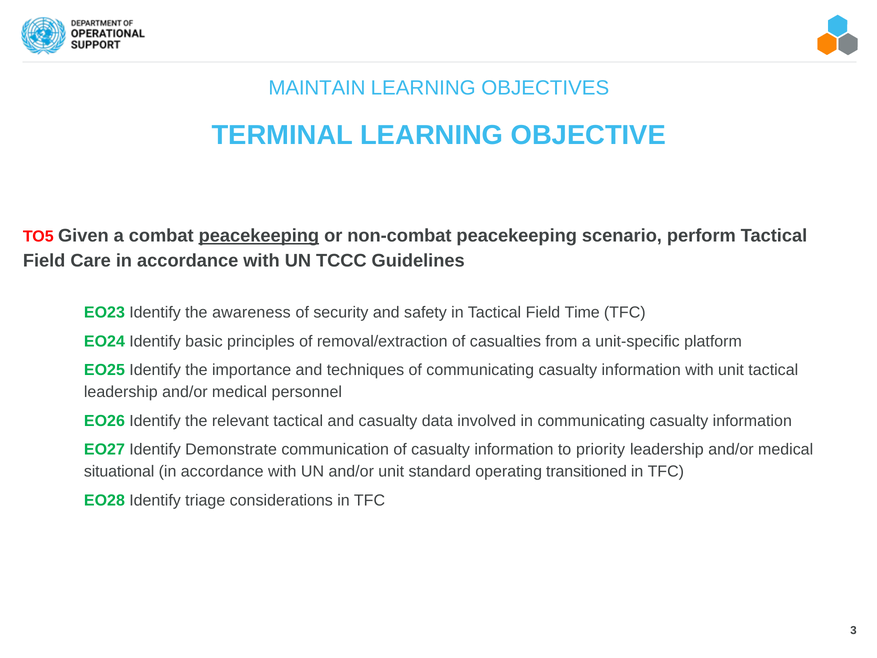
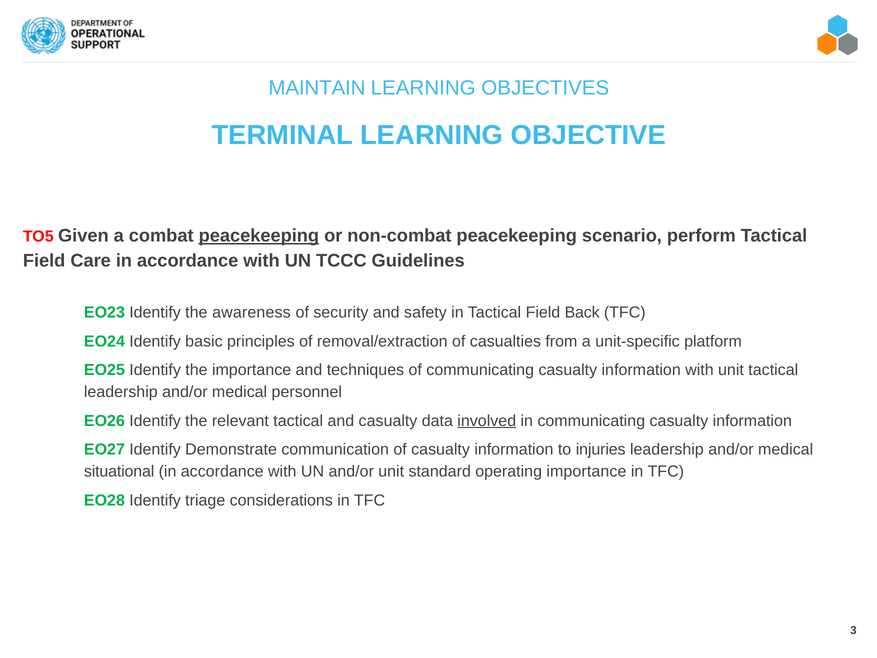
Time: Time -> Back
involved underline: none -> present
priority: priority -> injuries
operating transitioned: transitioned -> importance
